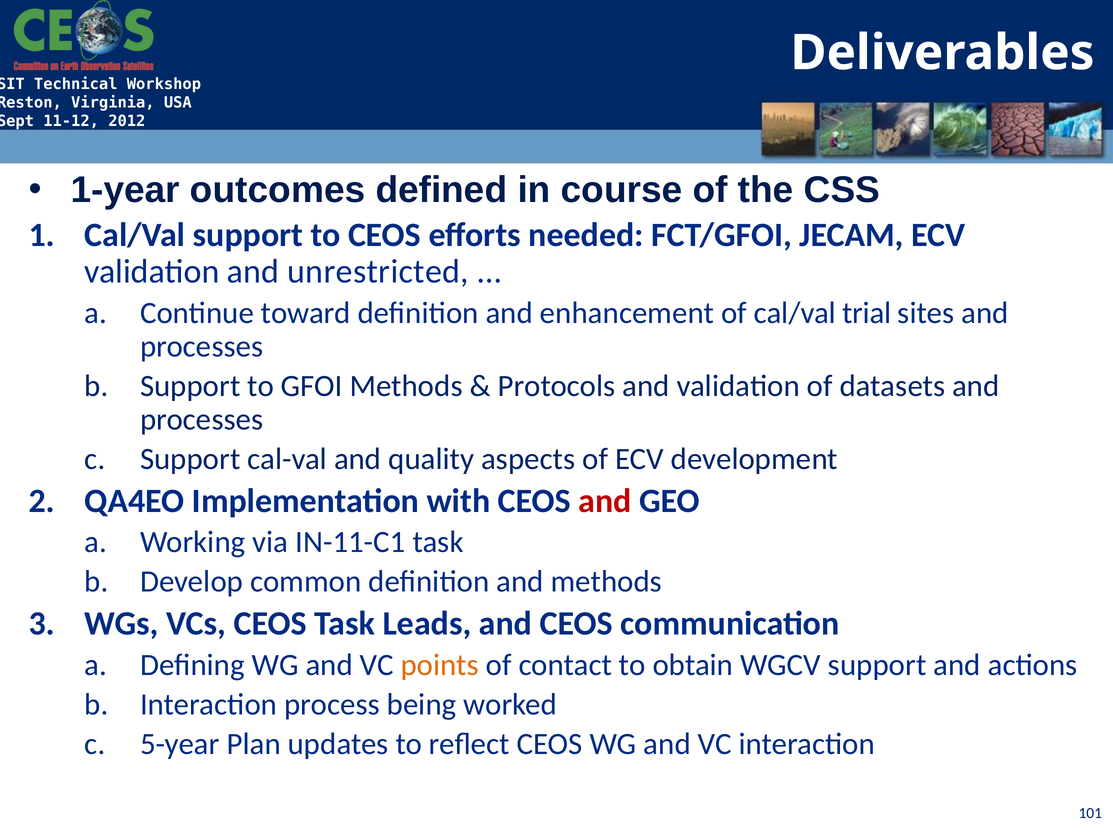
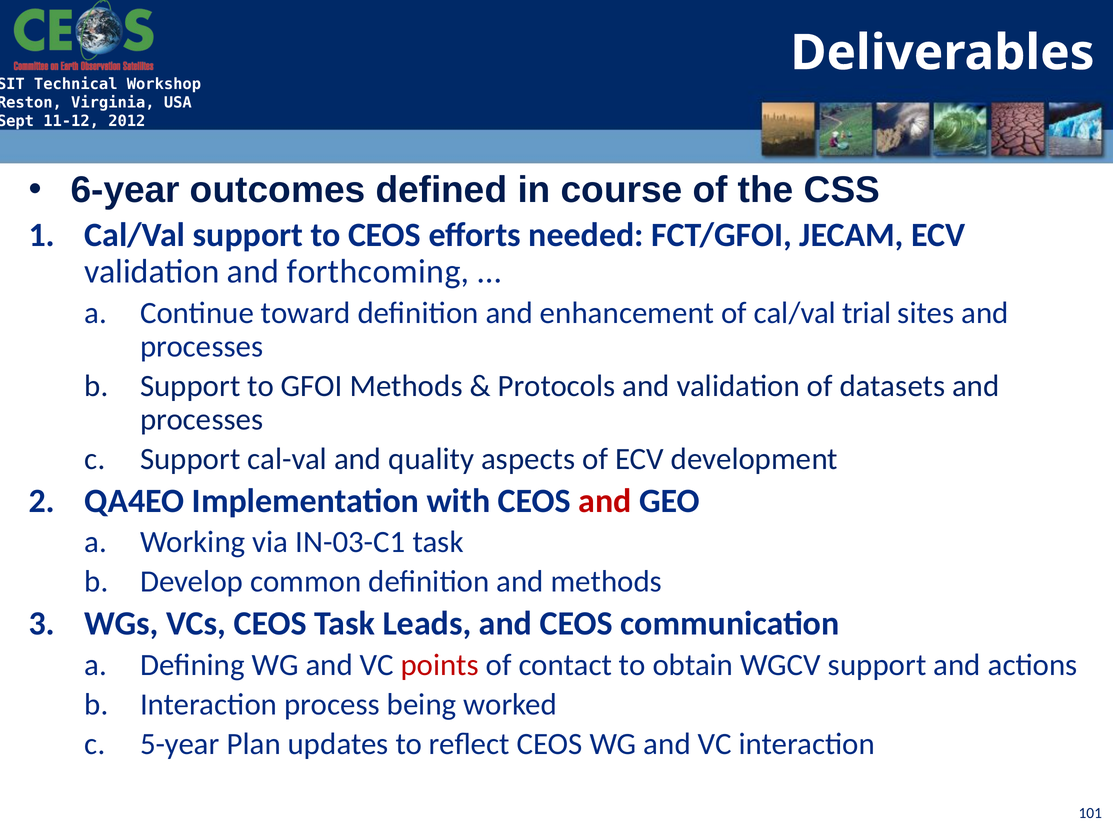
1-year: 1-year -> 6-year
unrestricted: unrestricted -> forthcoming
IN-11-C1: IN-11-C1 -> IN-03-C1
points colour: orange -> red
